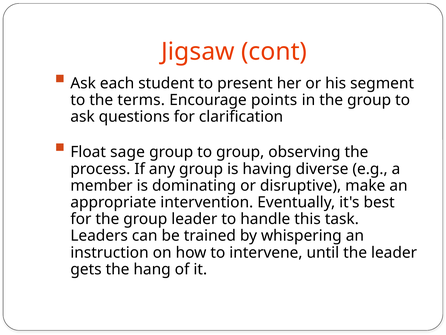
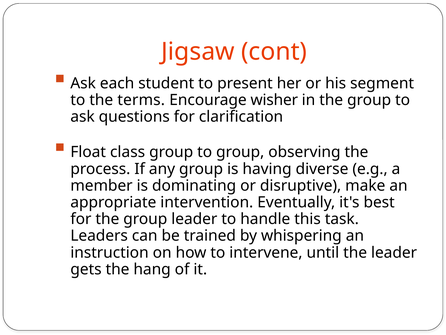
points: points -> wisher
sage: sage -> class
